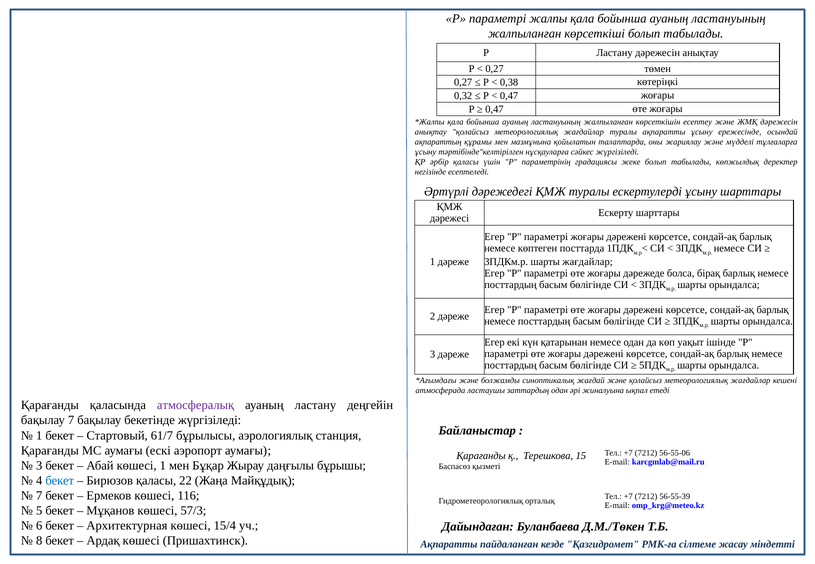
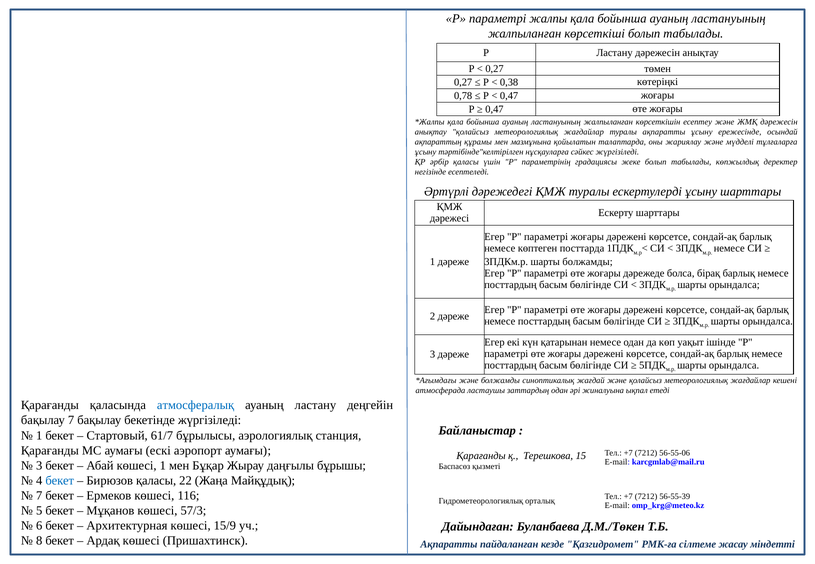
0,32: 0,32 -> 0,78
шарты жағдайлар: жағдайлар -> болжамды
атмосфералық colour: purple -> blue
15/4: 15/4 -> 15/9
